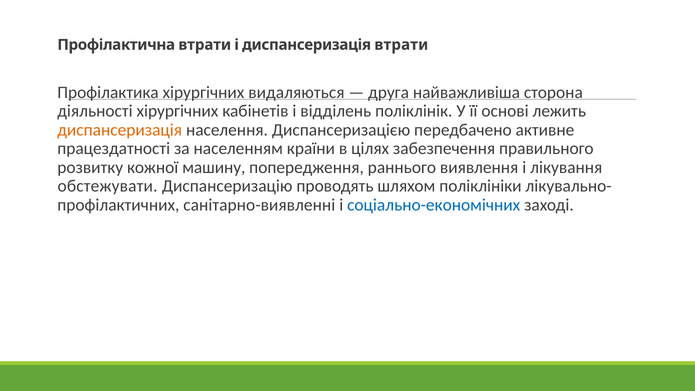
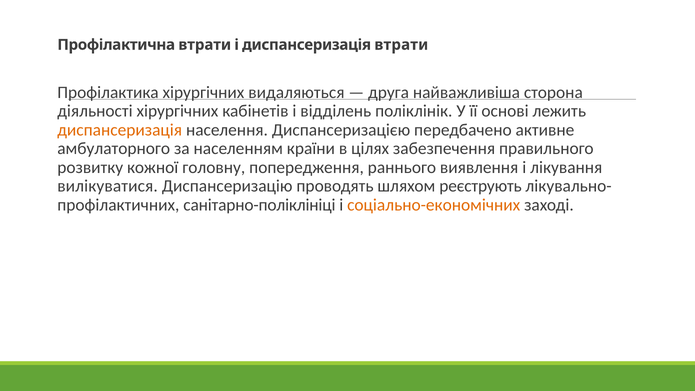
працездатності: працездатності -> амбулаторного
машину: машину -> головну
обстежувати: обстежувати -> вилікуватися
поліклініки: поліклініки -> реєструють
санітарно-виявленні: санітарно-виявленні -> санітарно-поліклініці
соціально-економічних colour: blue -> orange
